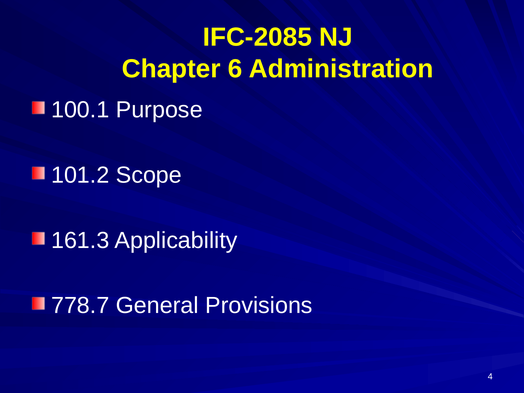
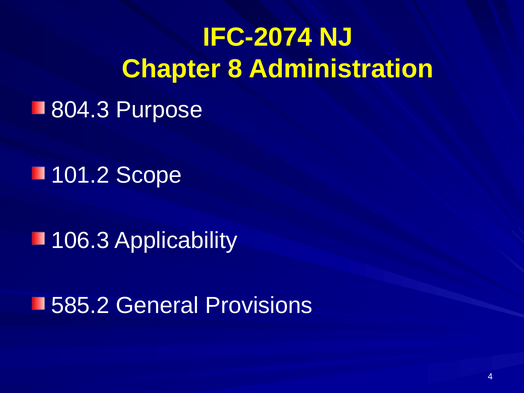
IFC-2085: IFC-2085 -> IFC-2074
6: 6 -> 8
100.1: 100.1 -> 804.3
161.3: 161.3 -> 106.3
778.7: 778.7 -> 585.2
